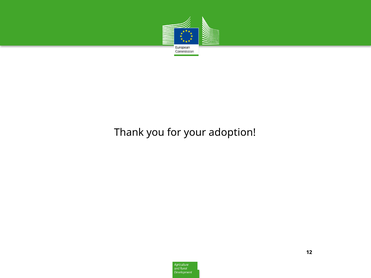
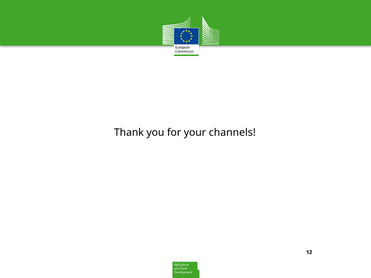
adoption: adoption -> channels
